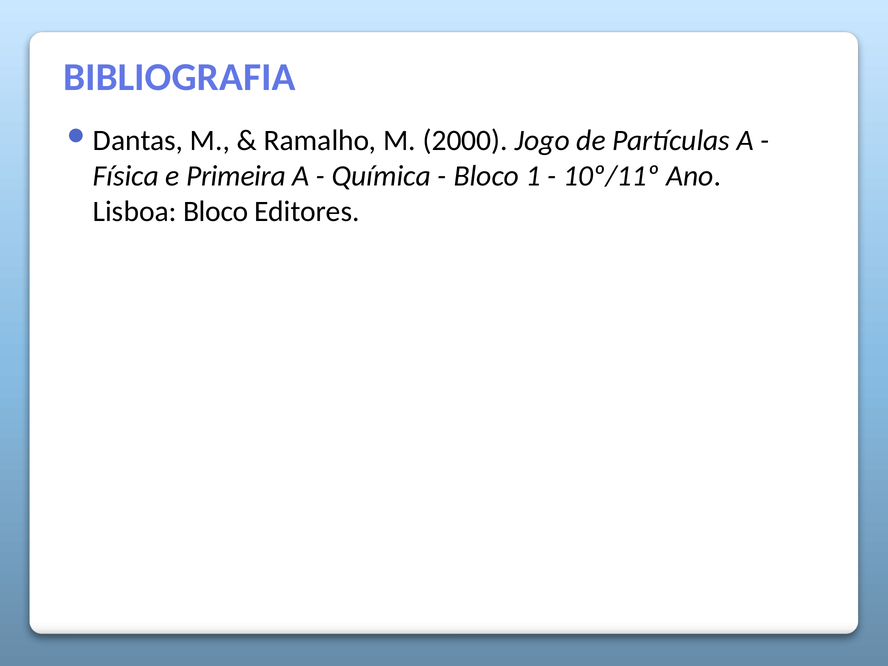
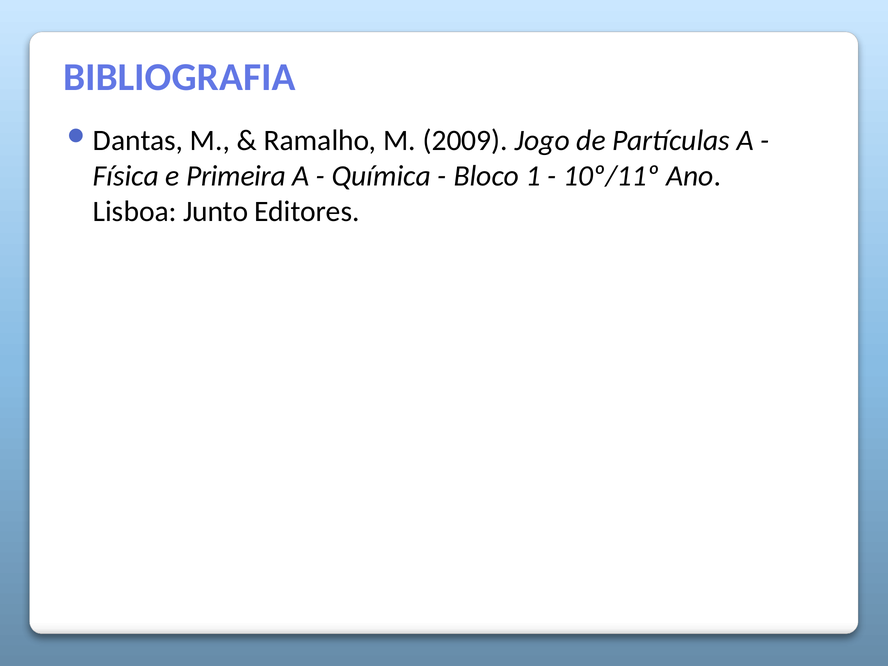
2000: 2000 -> 2009
Lisboa Bloco: Bloco -> Junto
